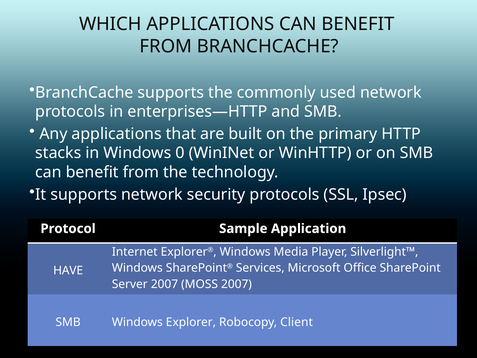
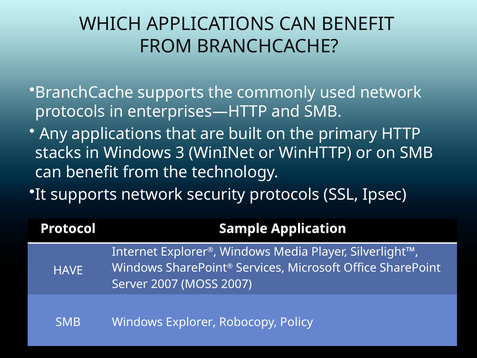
0: 0 -> 3
Client: Client -> Policy
